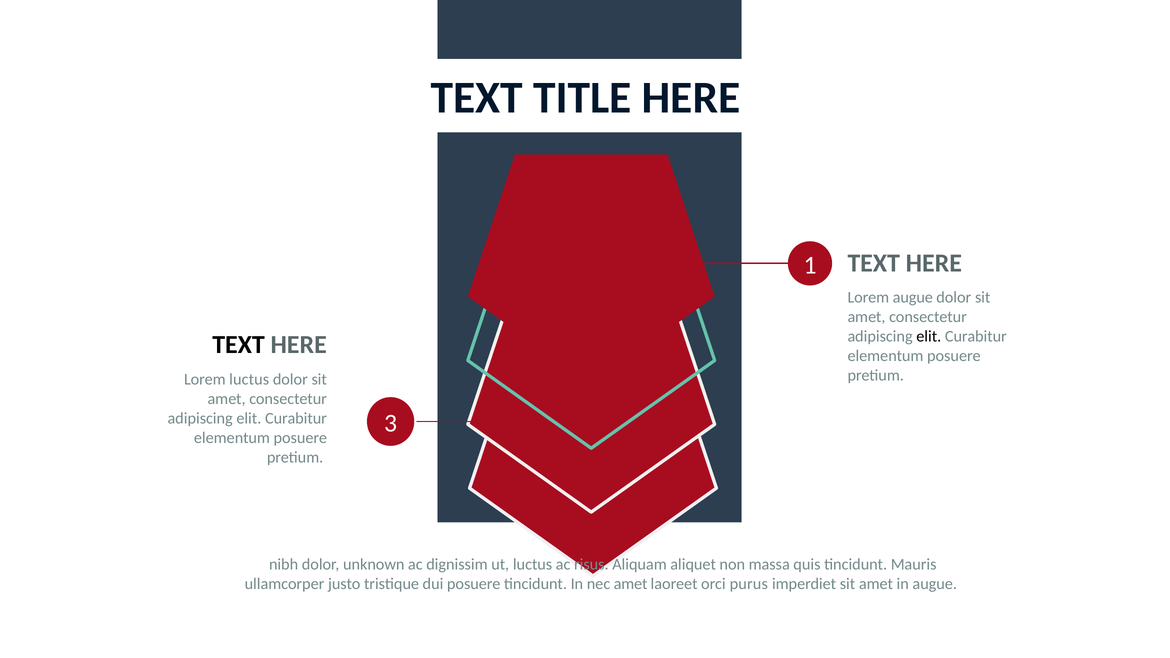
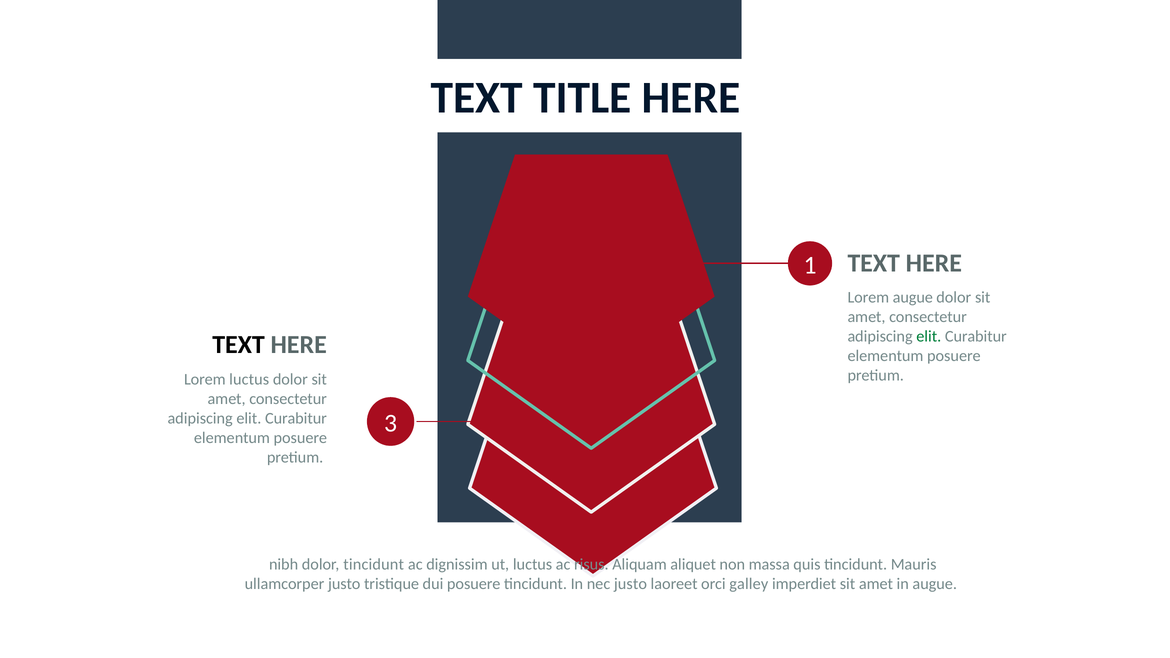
elit at (929, 337) colour: black -> green
dolor unknown: unknown -> tincidunt
nec amet: amet -> justo
purus: purus -> galley
